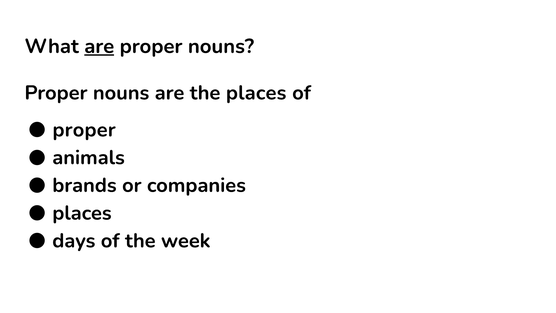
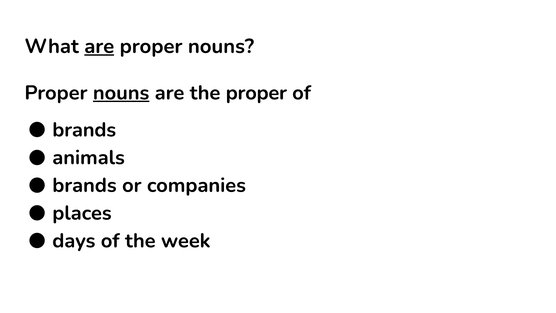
nouns at (121, 93) underline: none -> present
the places: places -> proper
proper at (84, 130): proper -> brands
